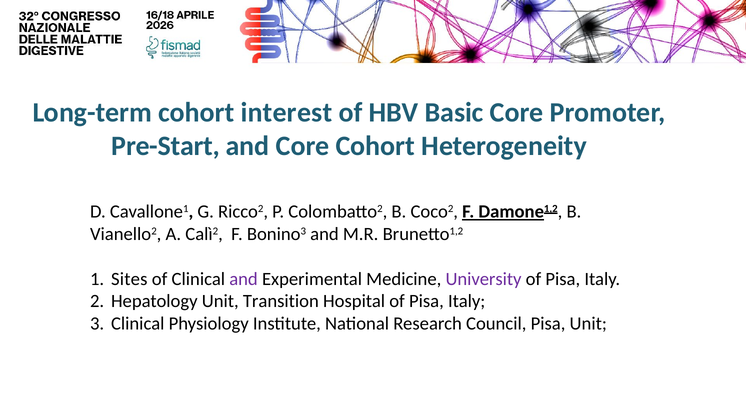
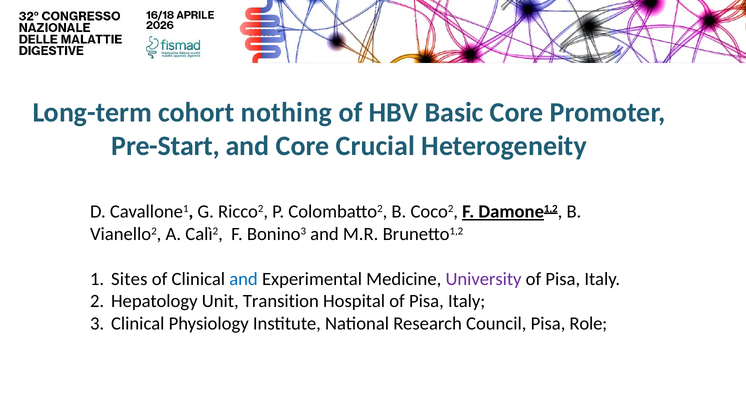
interest: interest -> nothing
Core Cohort: Cohort -> Crucial
and at (244, 279) colour: purple -> blue
Pisa Unit: Unit -> Role
